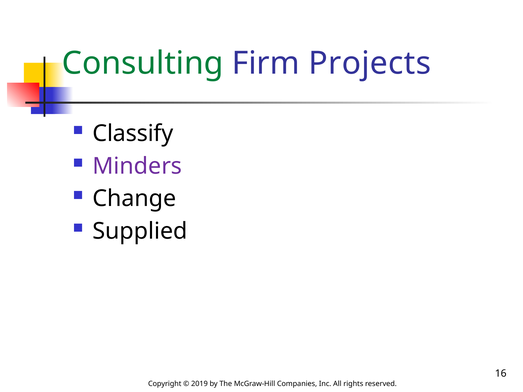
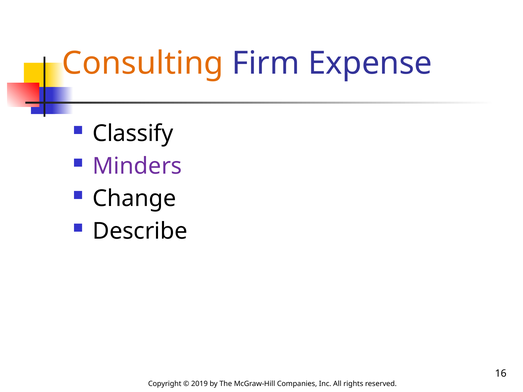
Consulting colour: green -> orange
Projects: Projects -> Expense
Supplied: Supplied -> Describe
